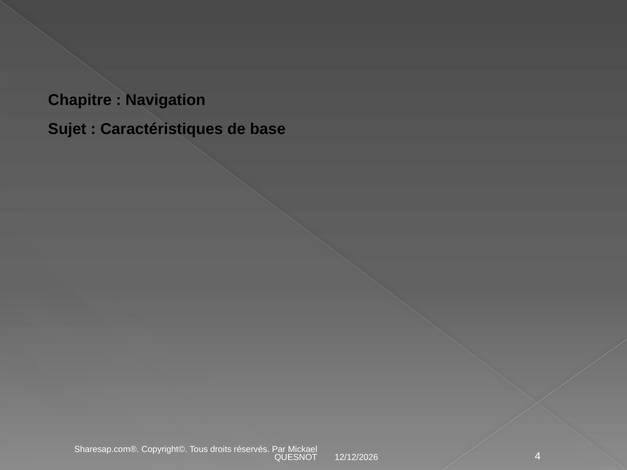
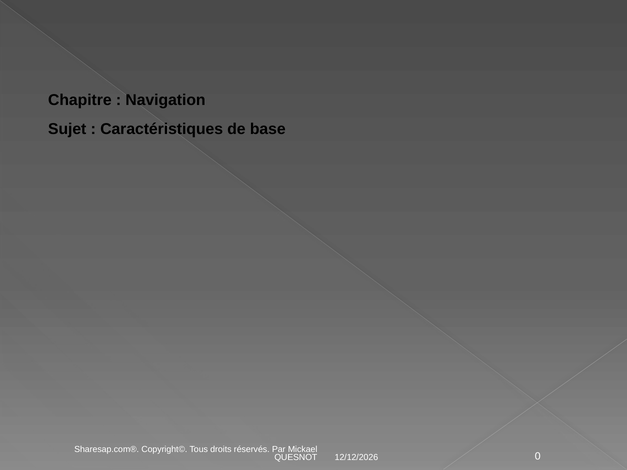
4: 4 -> 0
